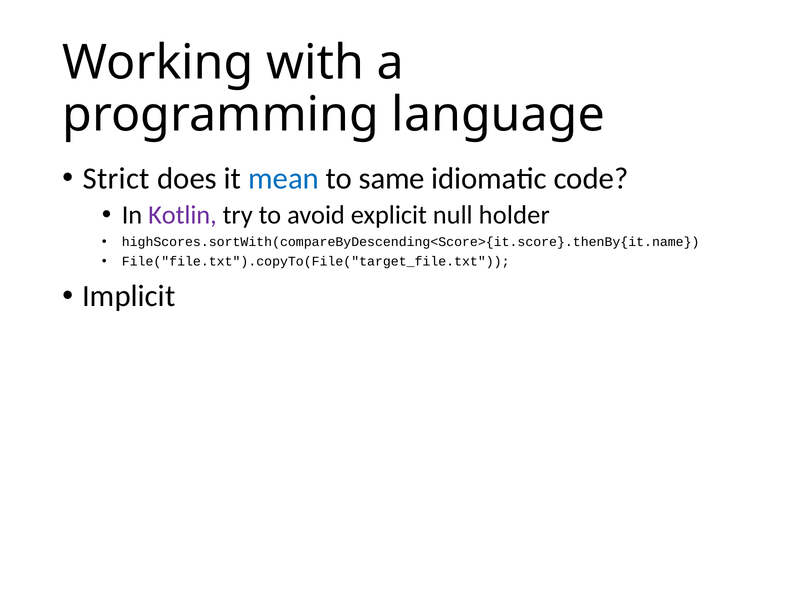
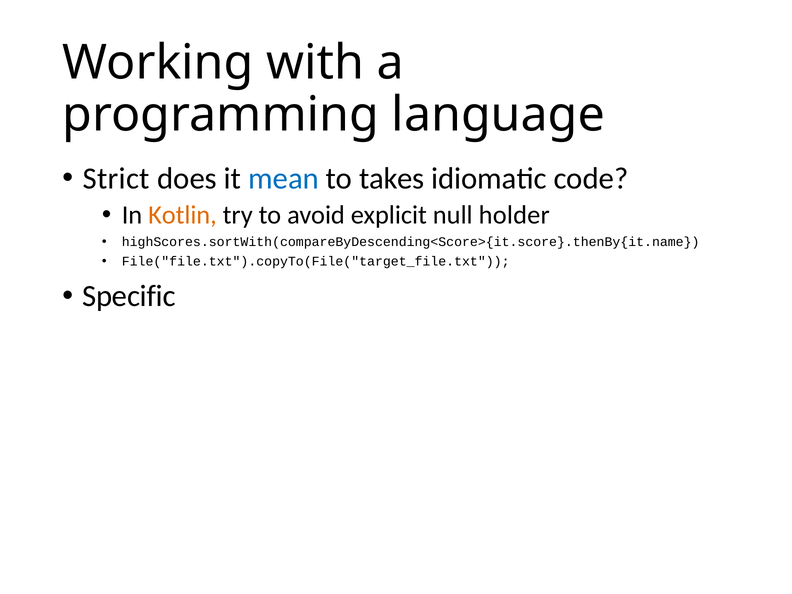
same: same -> takes
Kotlin colour: purple -> orange
Implicit: Implicit -> Specific
